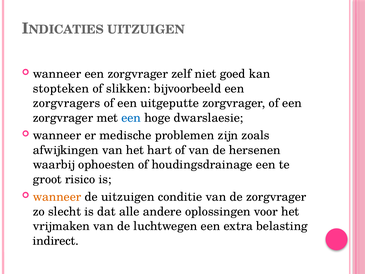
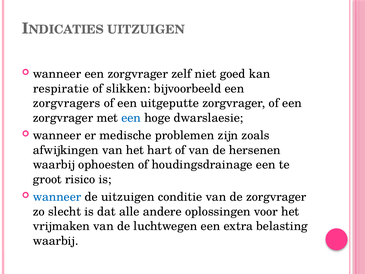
stopteken: stopteken -> respiratie
wanneer at (57, 197) colour: orange -> blue
indirect at (56, 241): indirect -> waarbij
